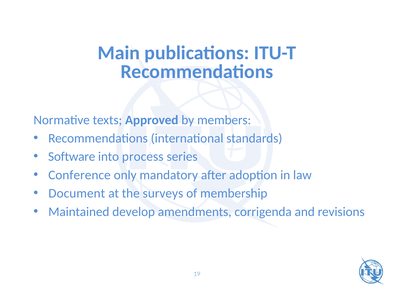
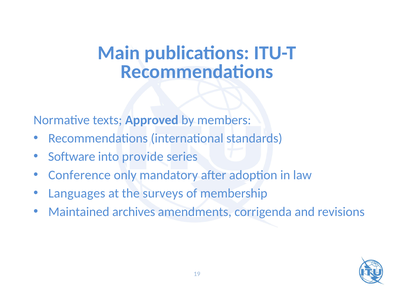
process: process -> provide
Document: Document -> Languages
develop: develop -> archives
